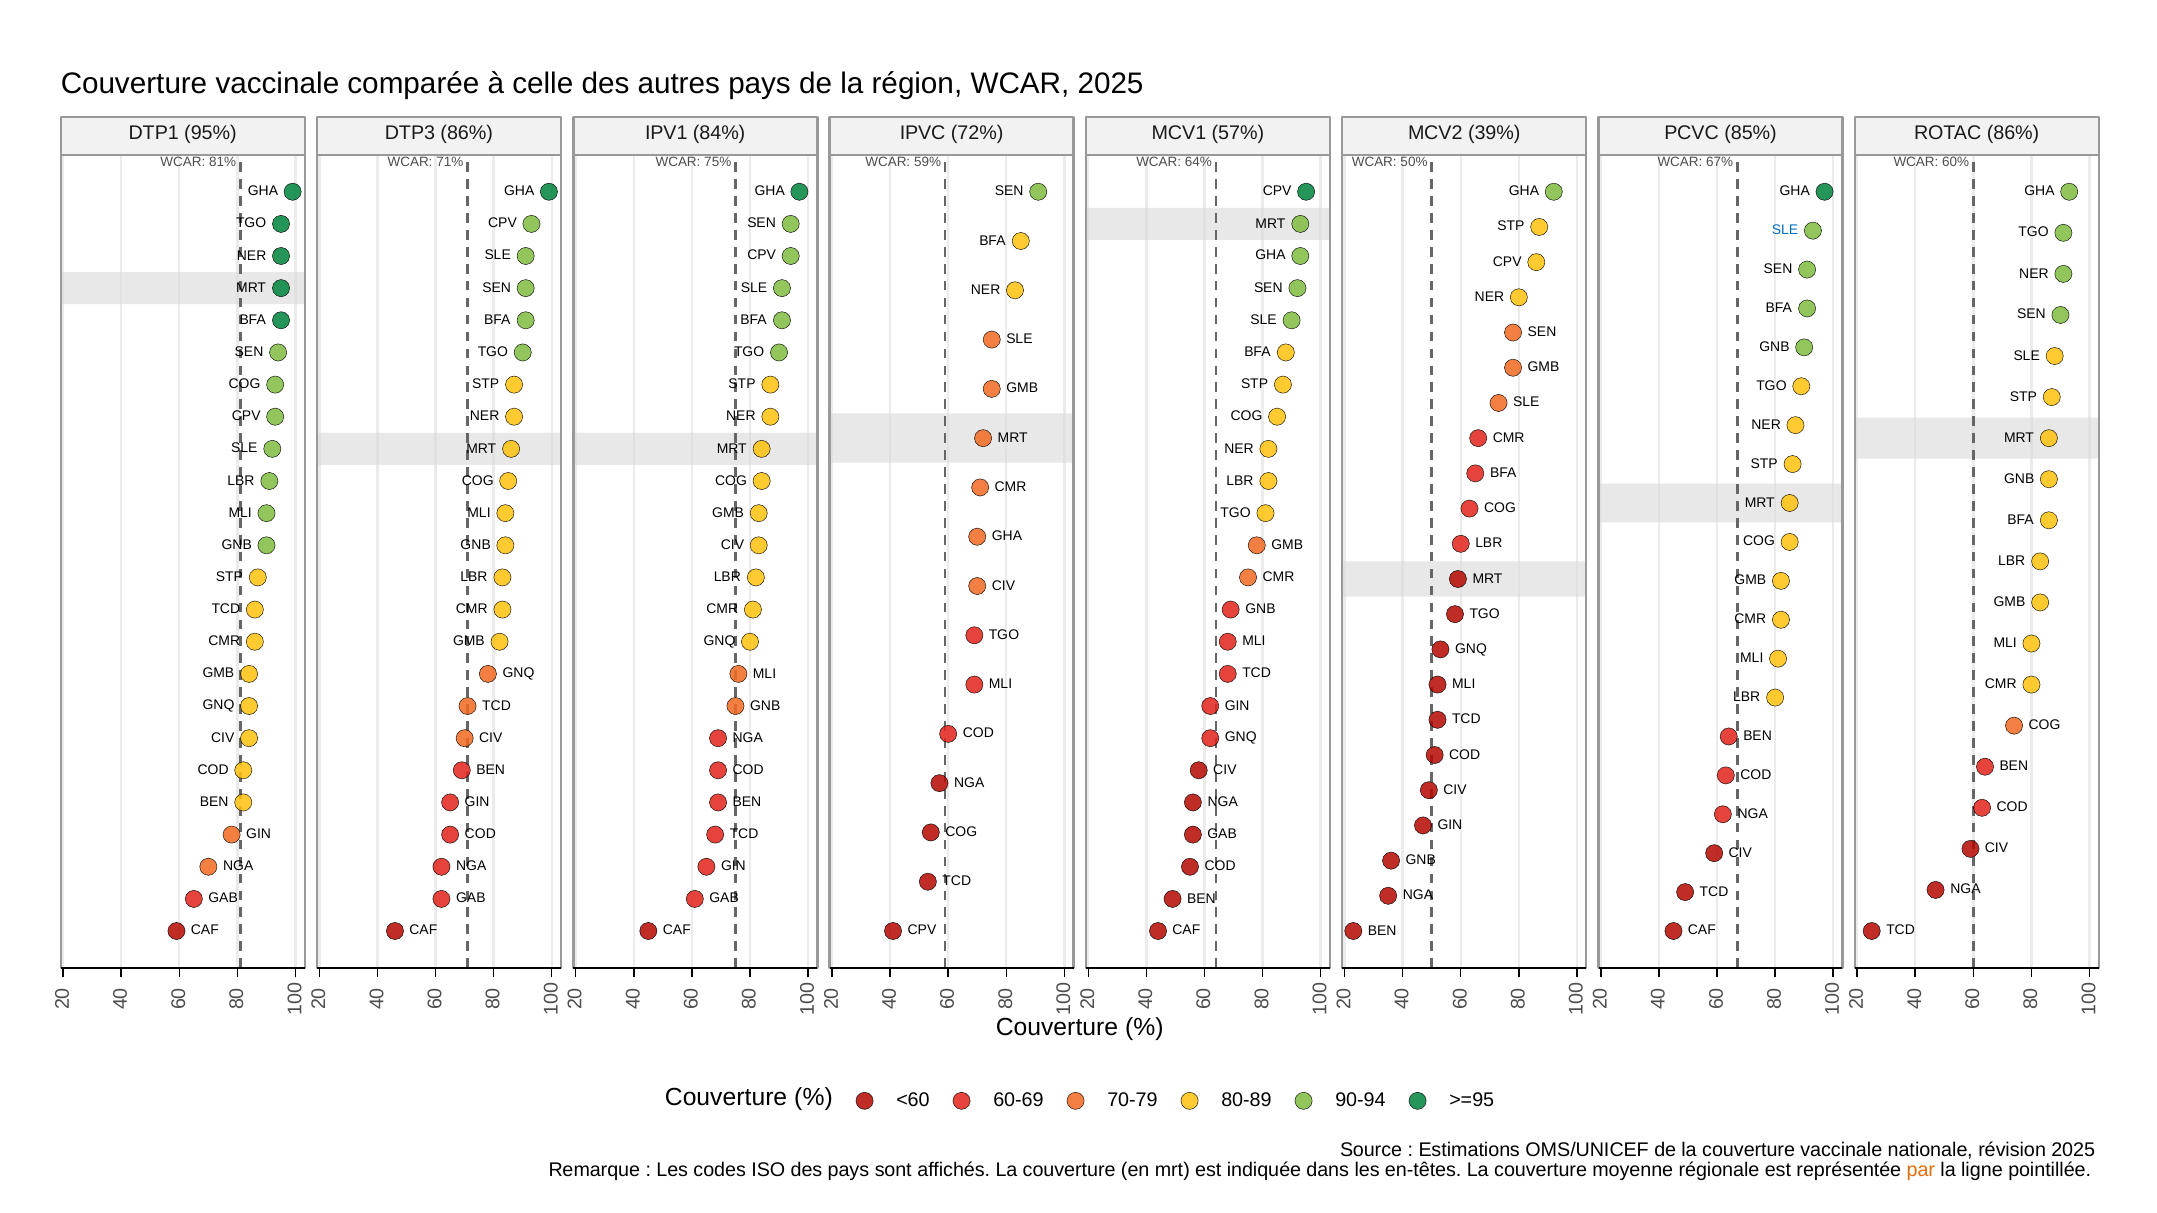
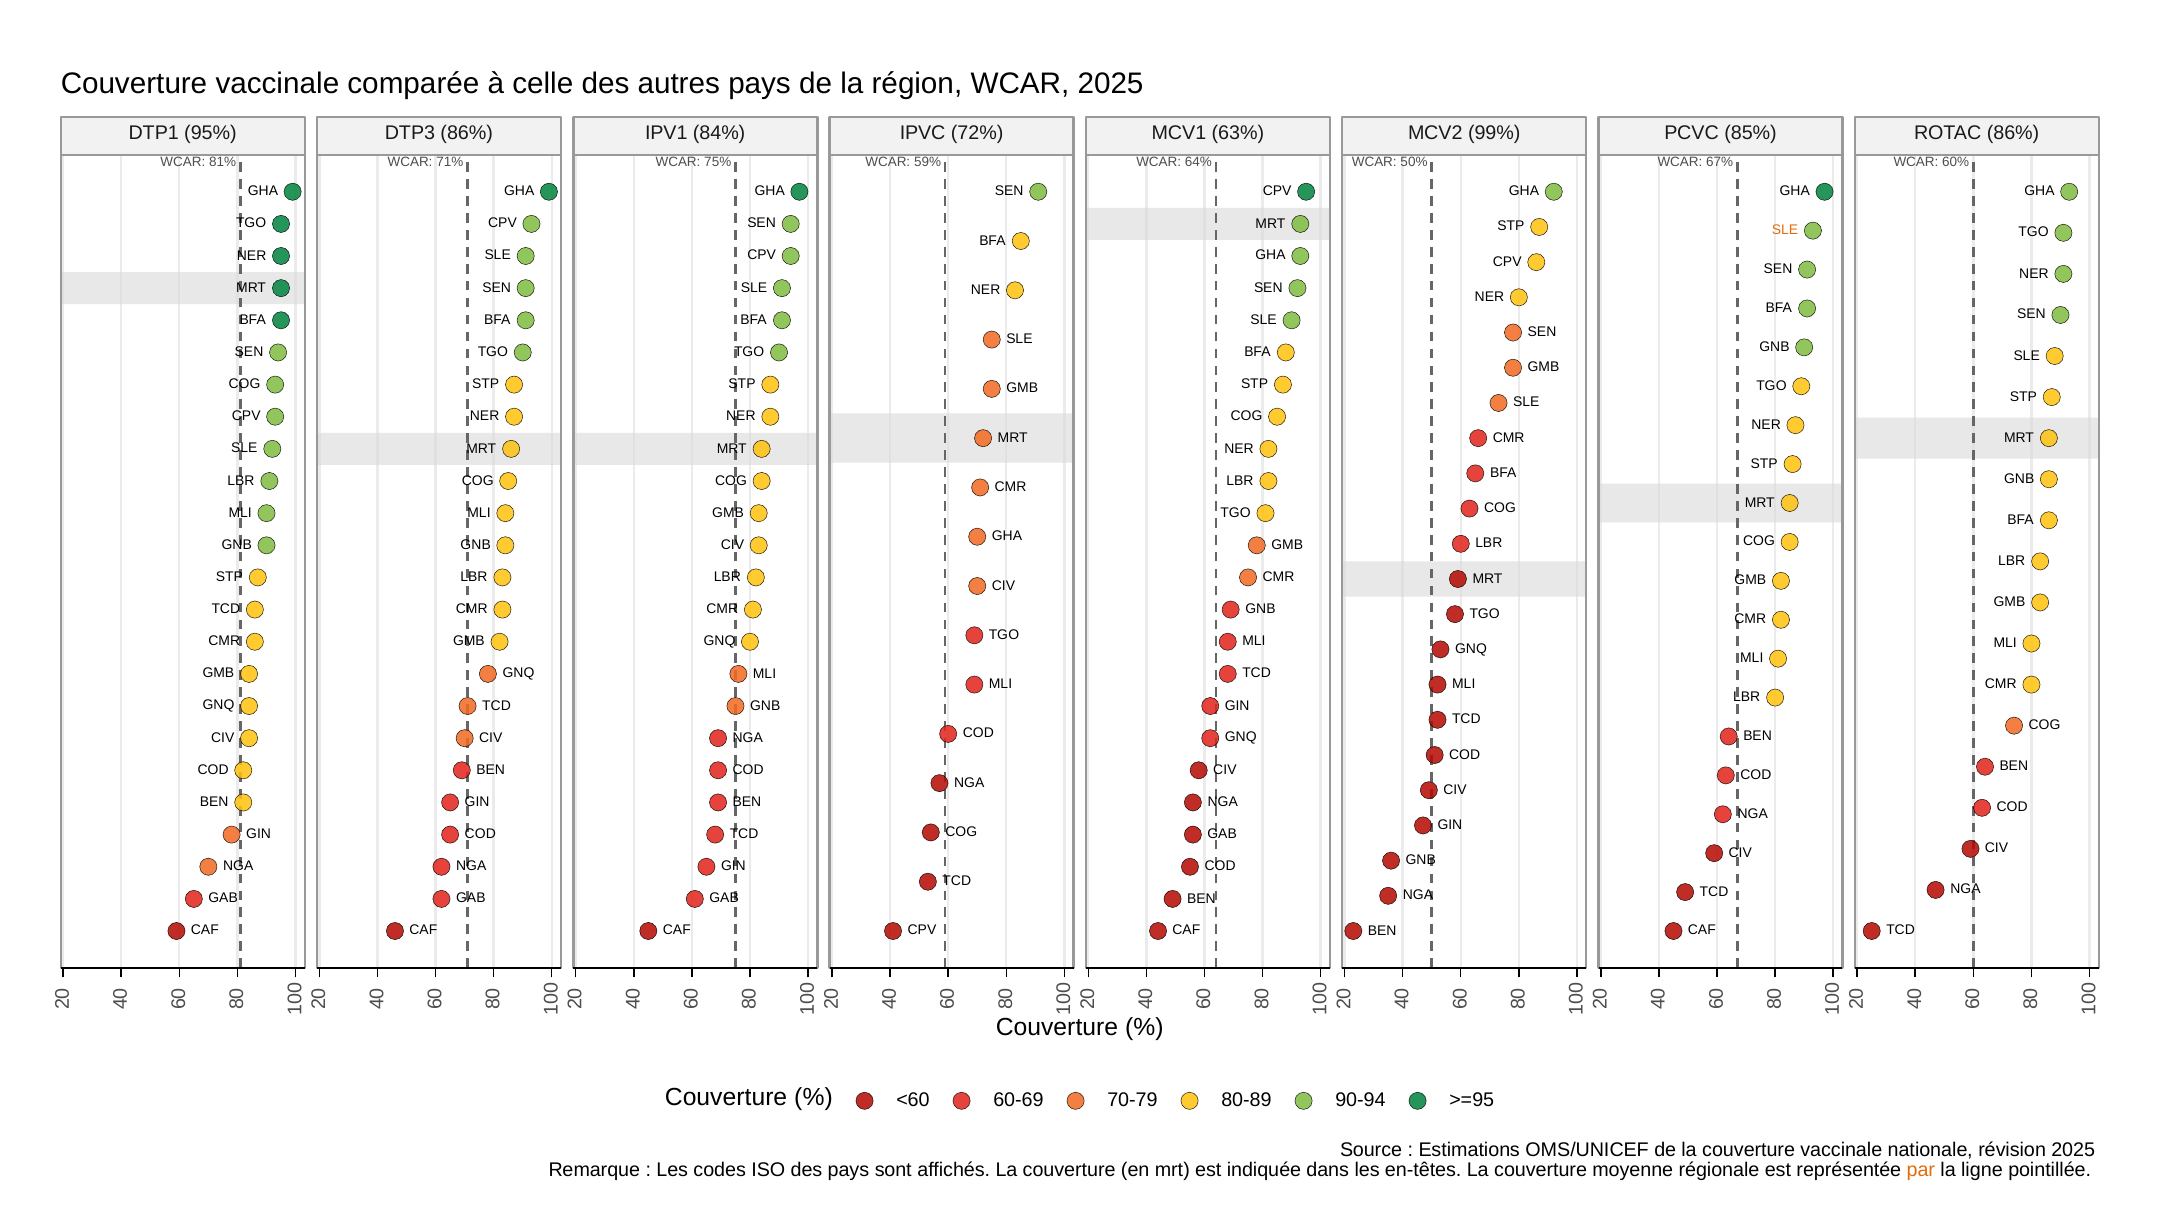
57%: 57% -> 63%
39%: 39% -> 99%
SLE at (1785, 230) colour: blue -> orange
